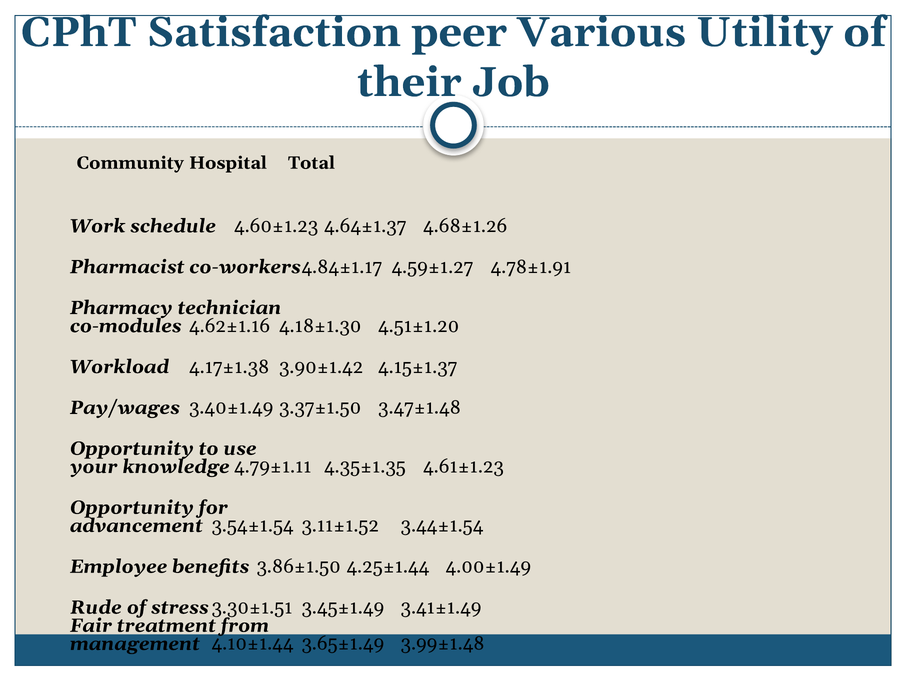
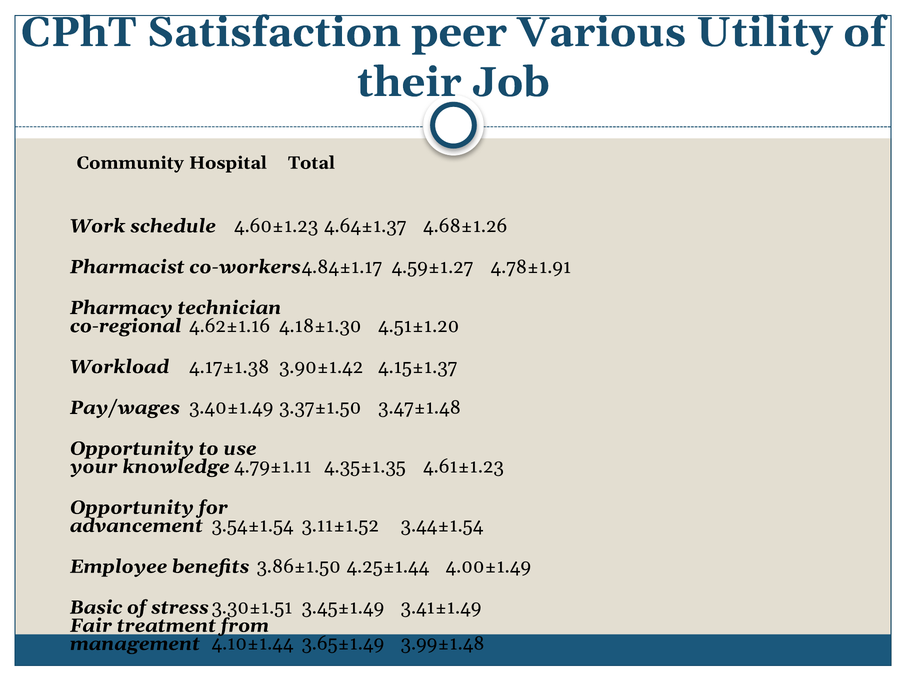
co-modules: co-modules -> co-regional
Rude: Rude -> Basic
